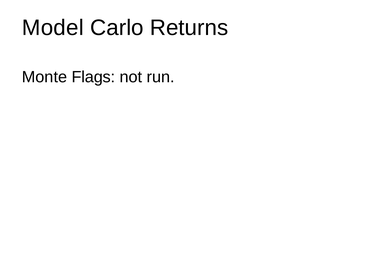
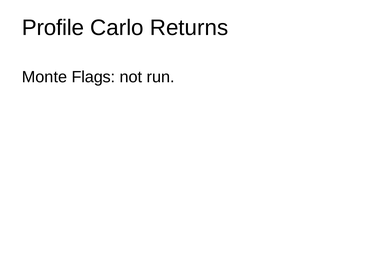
Model: Model -> Profile
